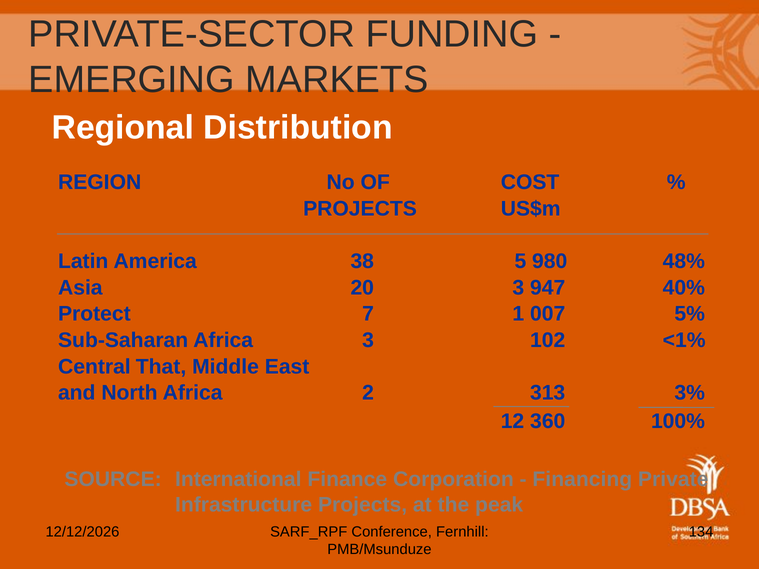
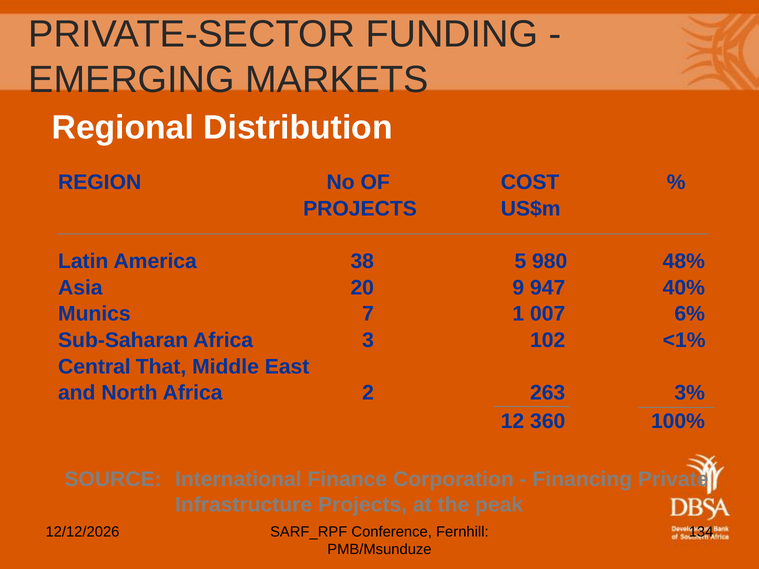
20 3: 3 -> 9
Protect: Protect -> Munics
5%: 5% -> 6%
313: 313 -> 263
